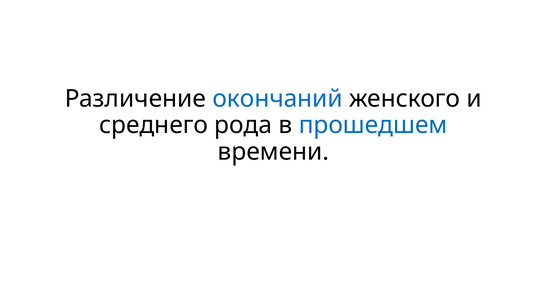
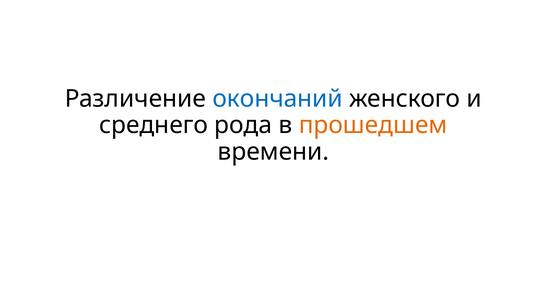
прошедшем colour: blue -> orange
